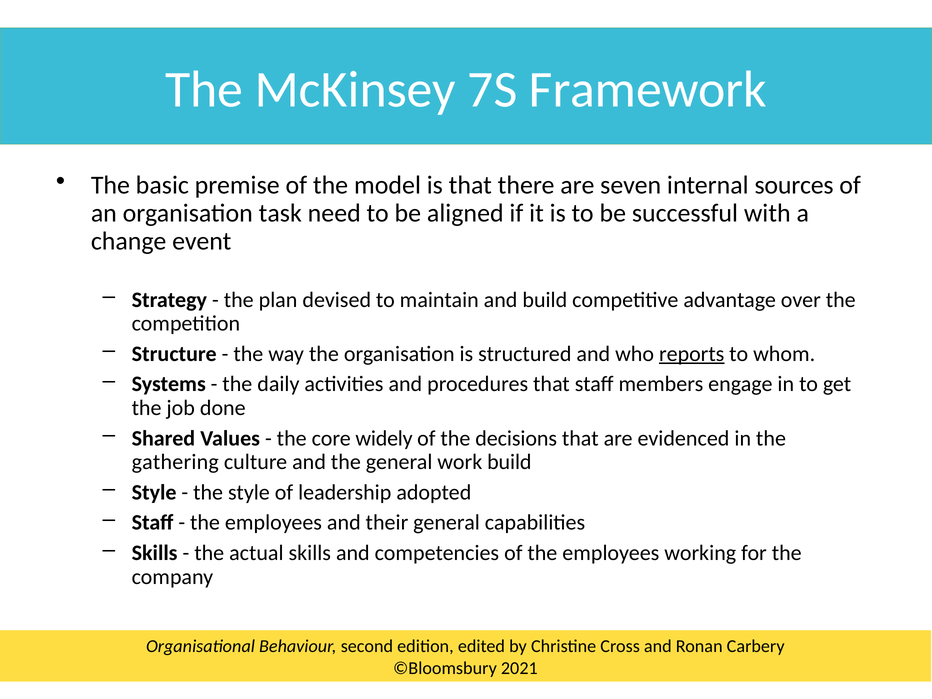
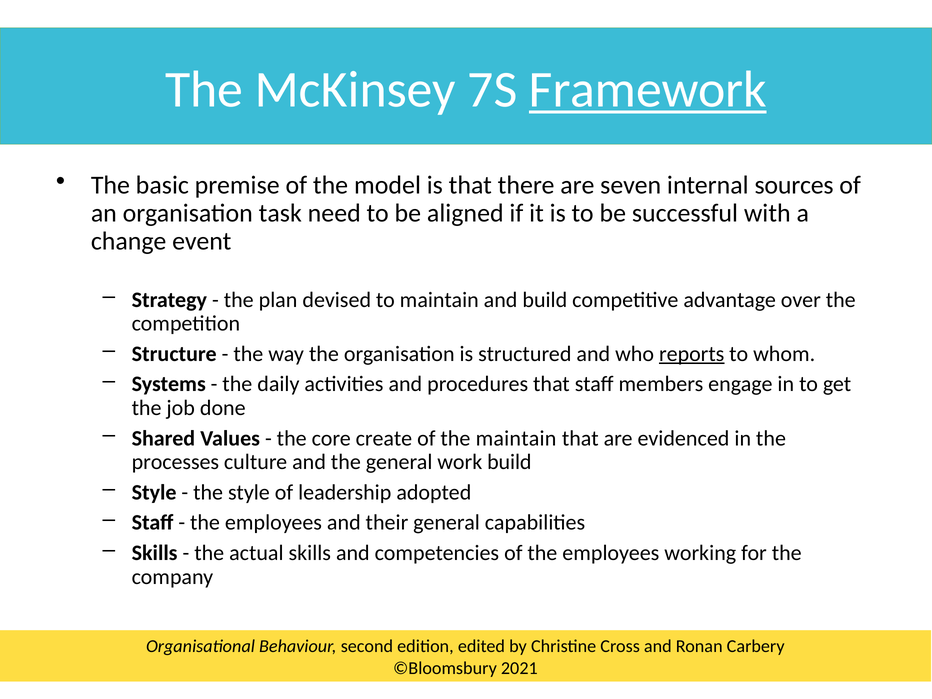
Framework underline: none -> present
widely: widely -> create
the decisions: decisions -> maintain
gathering: gathering -> processes
